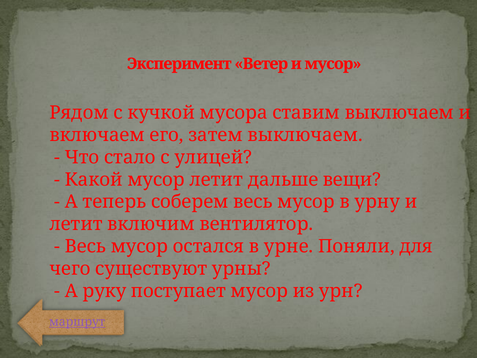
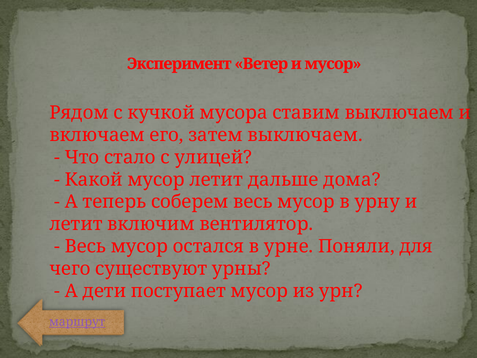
вещи: вещи -> дома
руку: руку -> дети
